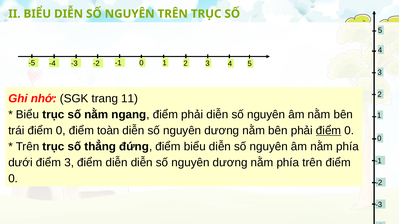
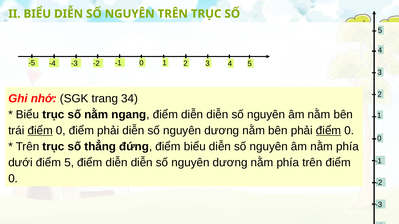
11: 11 -> 34
ngang điểm phải: phải -> diễn
điểm at (40, 131) underline: none -> present
điểm toàn: toàn -> phải
điểm 3: 3 -> 5
